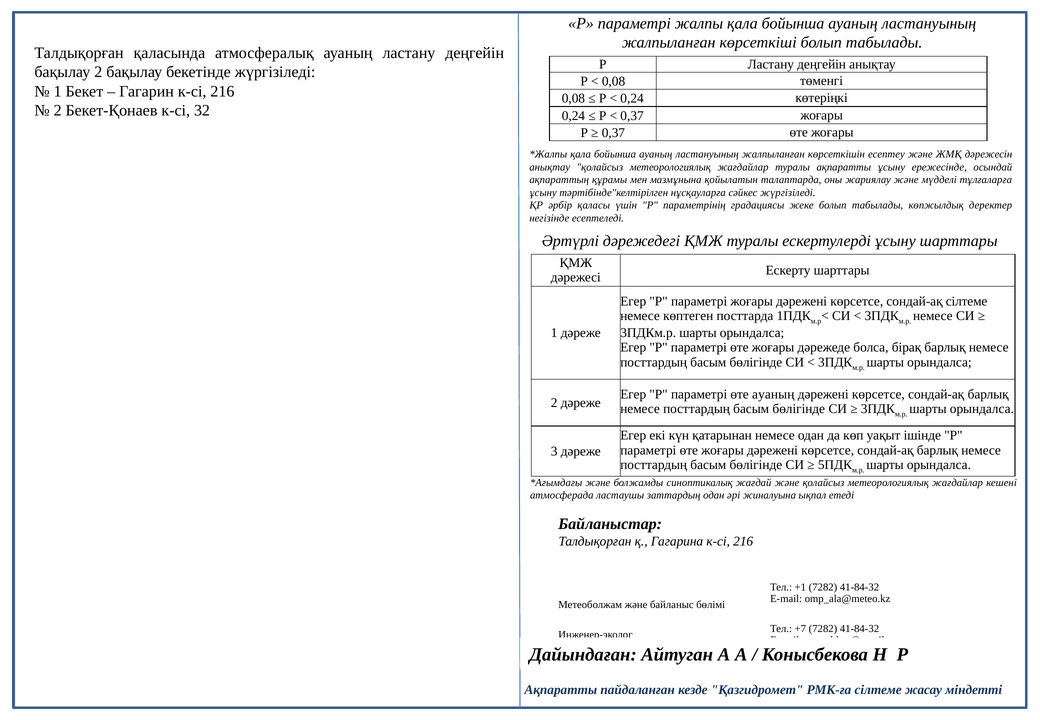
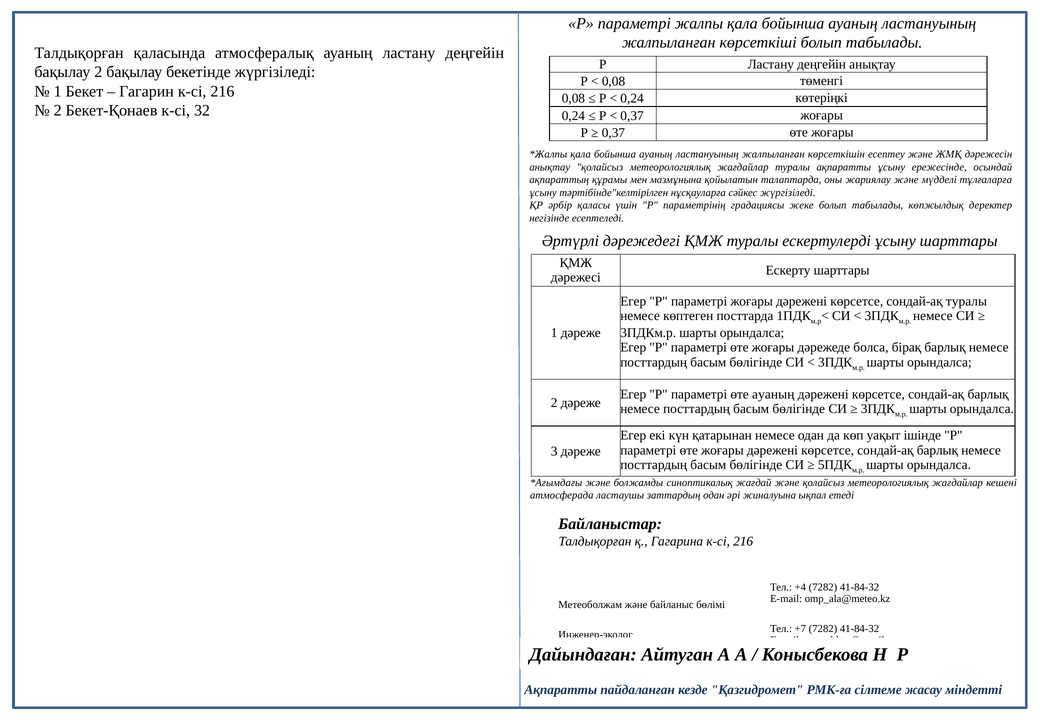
сондай-ақ сілтеме: сілтеме -> туралы
+1: +1 -> +4
